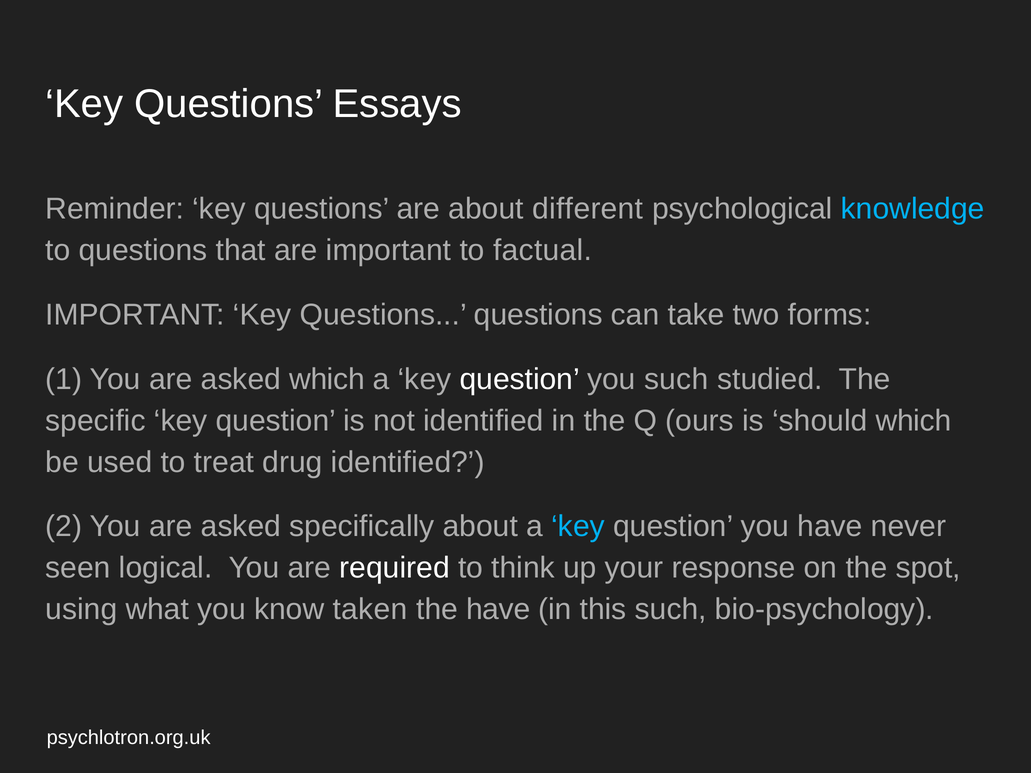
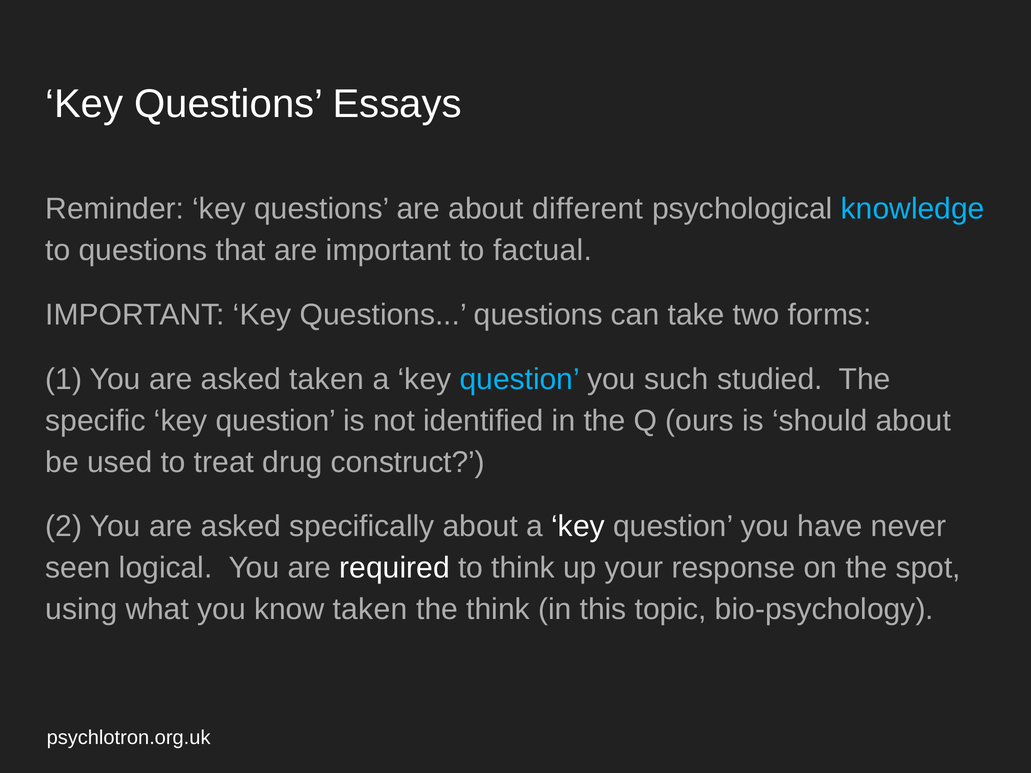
asked which: which -> taken
question at (520, 379) colour: white -> light blue
should which: which -> about
drug identified: identified -> construct
key at (578, 527) colour: light blue -> white
the have: have -> think
this such: such -> topic
